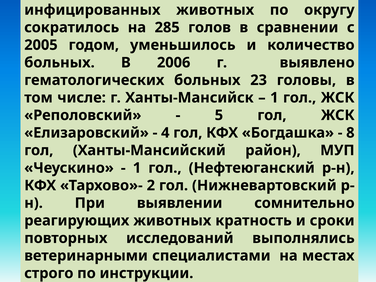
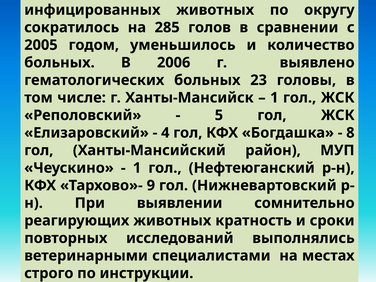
2: 2 -> 9
